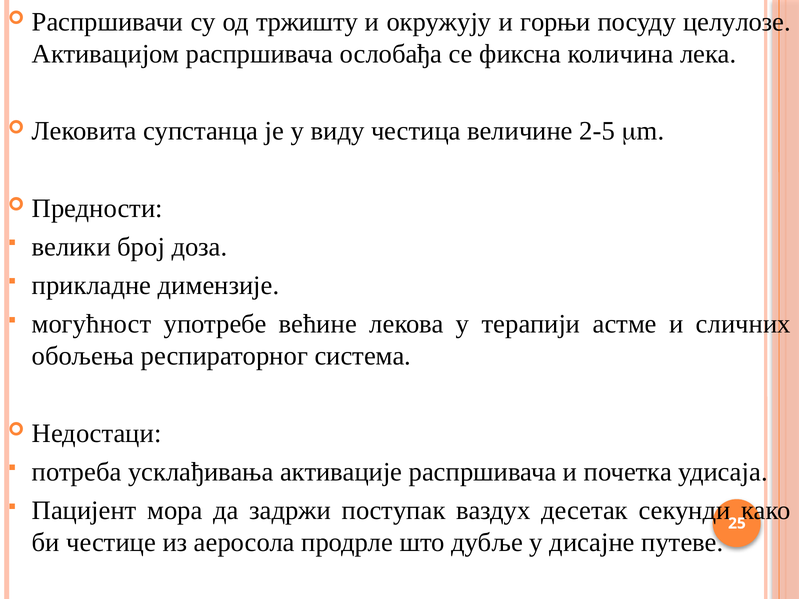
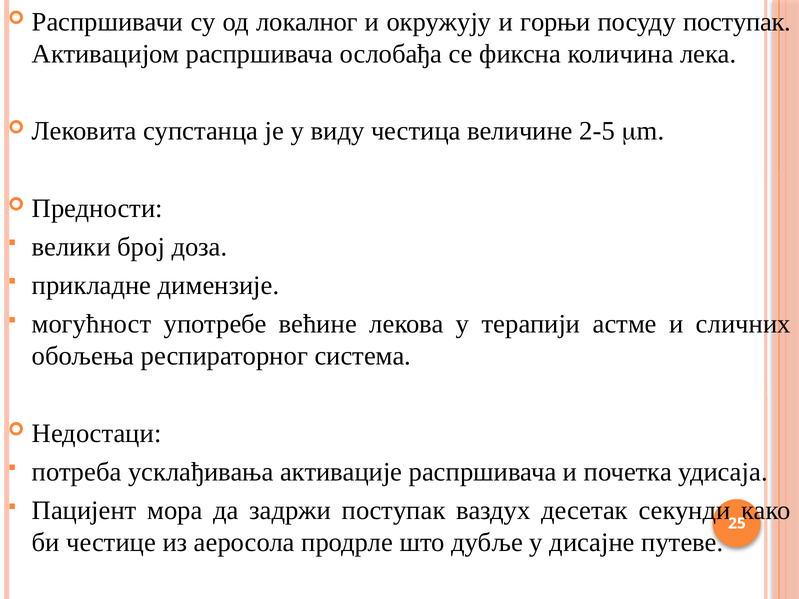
тржишту: тржишту -> локалног
посуду целулозе: целулозе -> поступак
